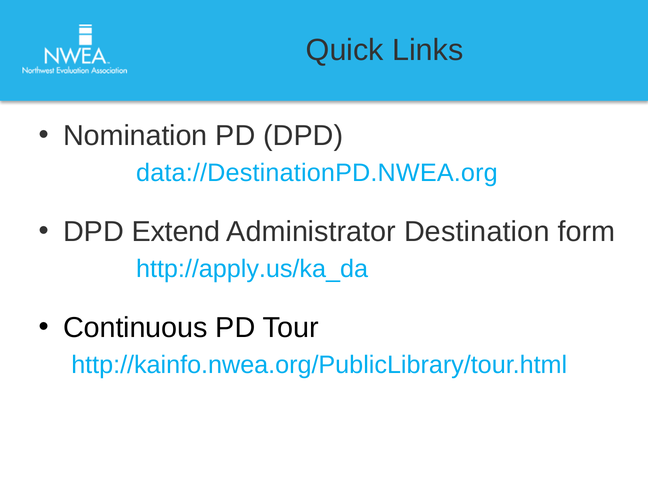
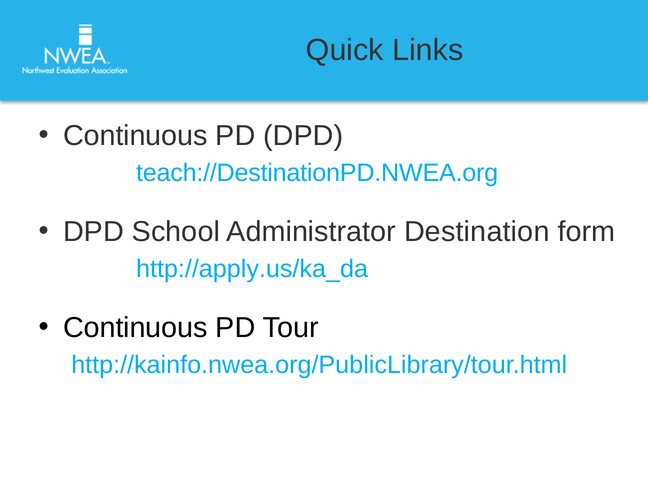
Nomination at (135, 136): Nomination -> Continuous
data://DestinationPD.NWEA.org: data://DestinationPD.NWEA.org -> teach://DestinationPD.NWEA.org
Extend: Extend -> School
